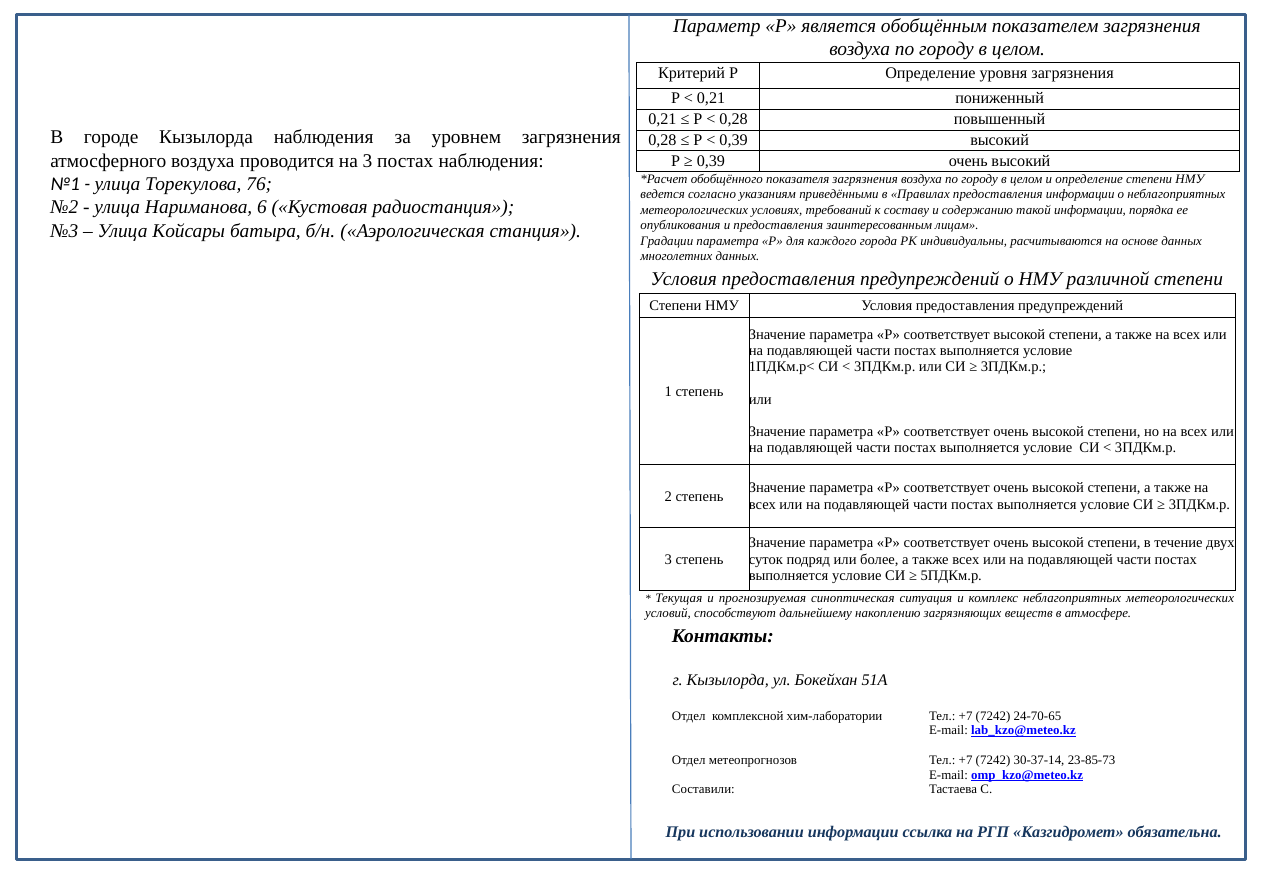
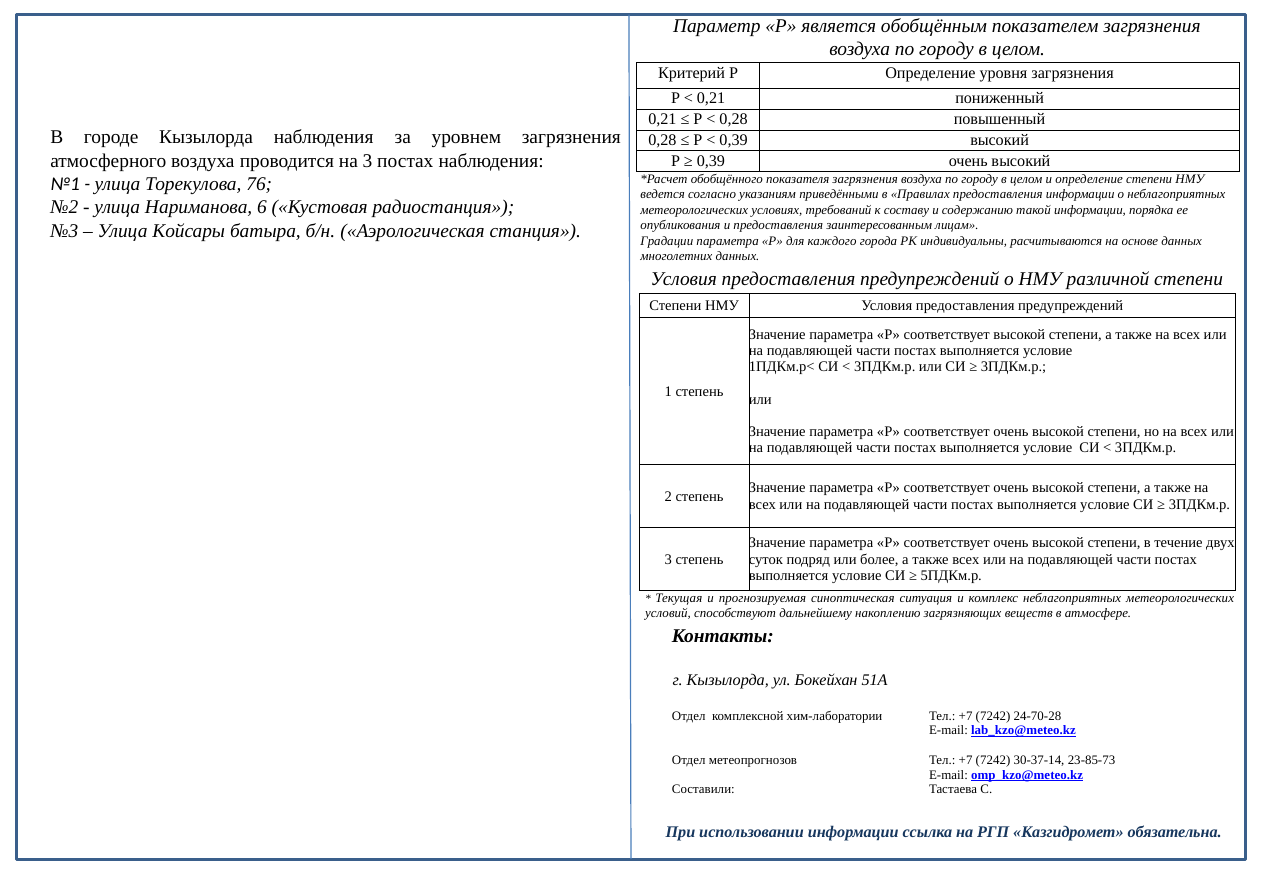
24-70-65: 24-70-65 -> 24-70-28
